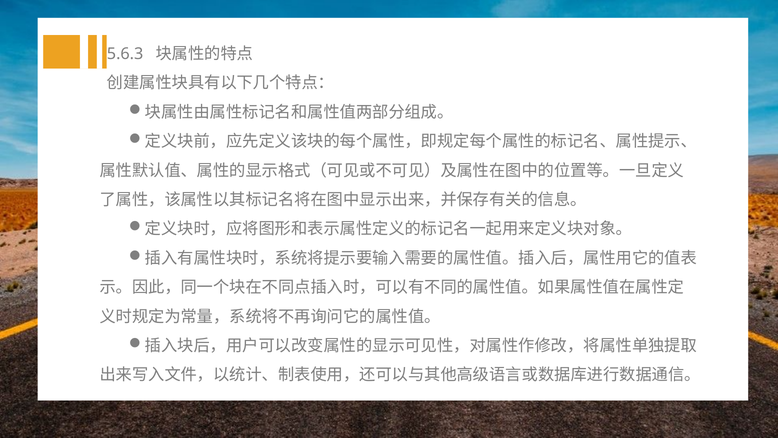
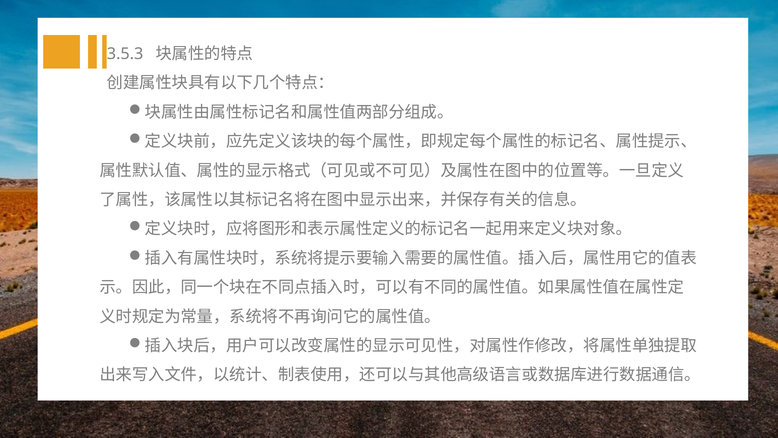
5.6.3: 5.6.3 -> 3.5.3
